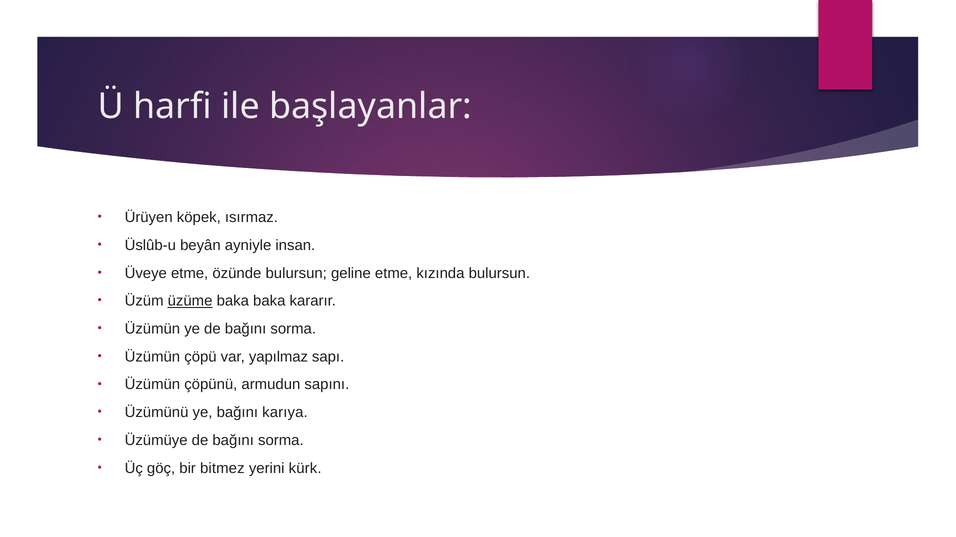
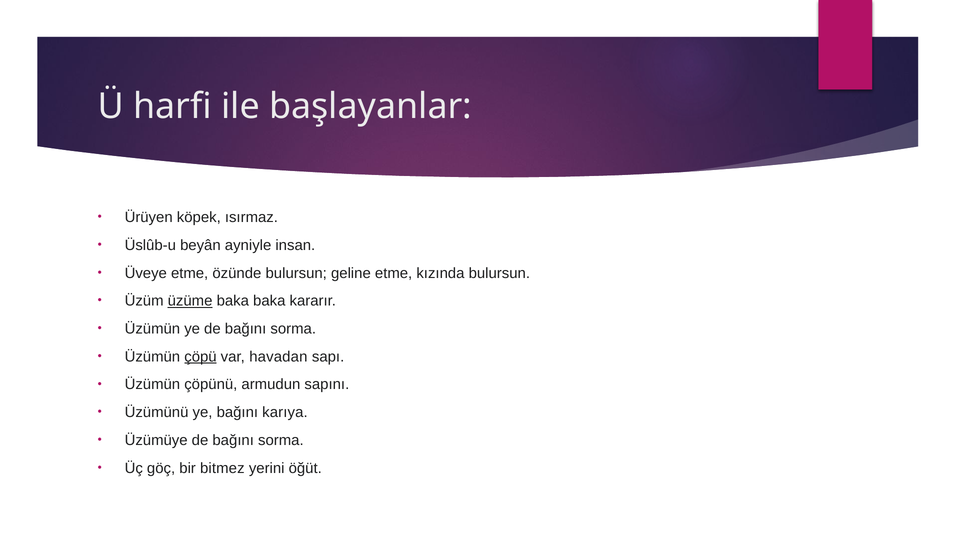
çöpü underline: none -> present
yapılmaz: yapılmaz -> havadan
kürk: kürk -> öğüt
